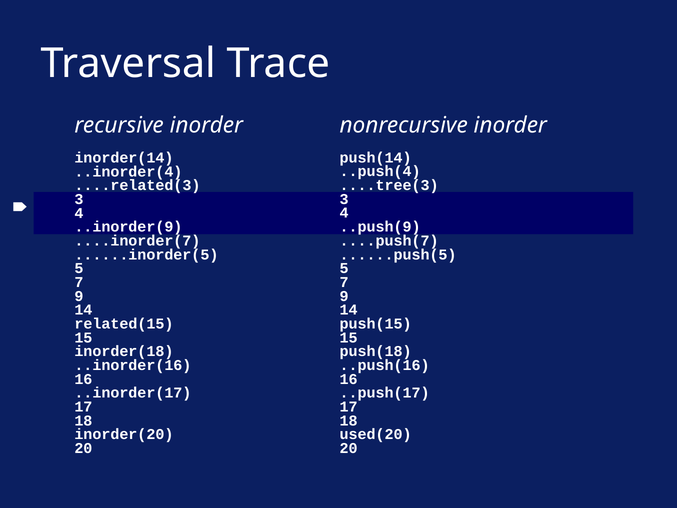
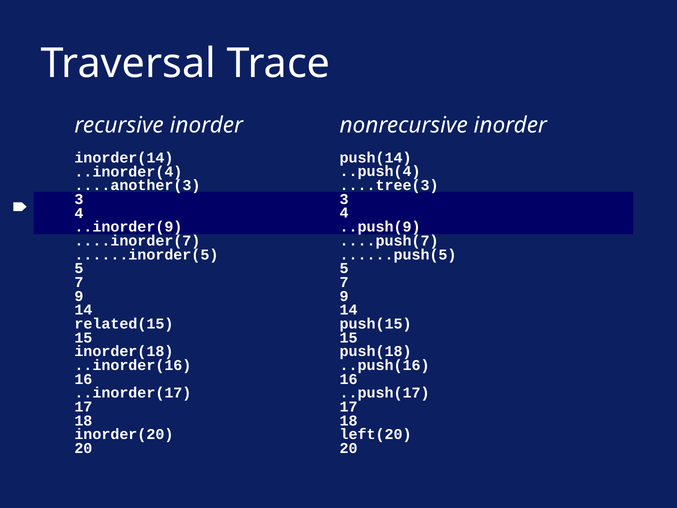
....related(3: ....related(3 -> ....another(3
used(20: used(20 -> left(20
